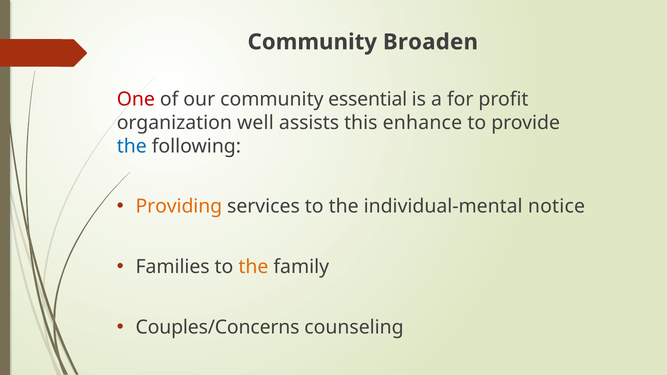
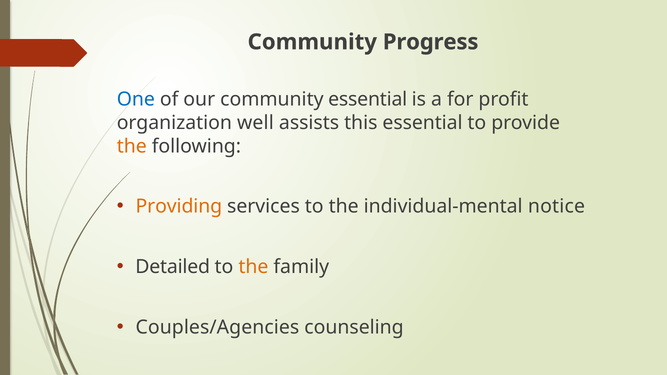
Broaden: Broaden -> Progress
One colour: red -> blue
this enhance: enhance -> essential
the at (132, 146) colour: blue -> orange
Families: Families -> Detailed
Couples/Concerns: Couples/Concerns -> Couples/Agencies
